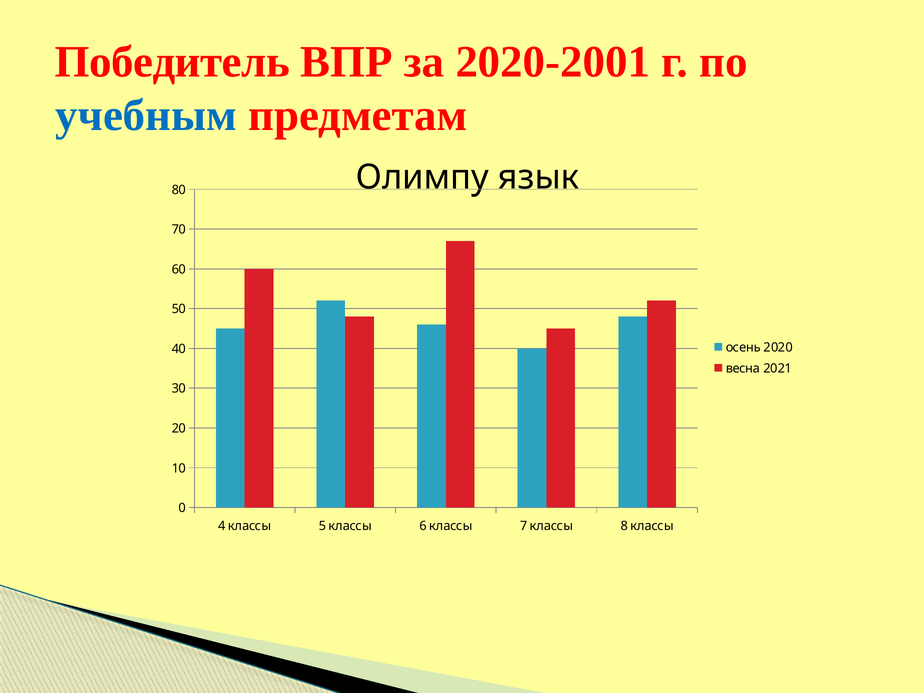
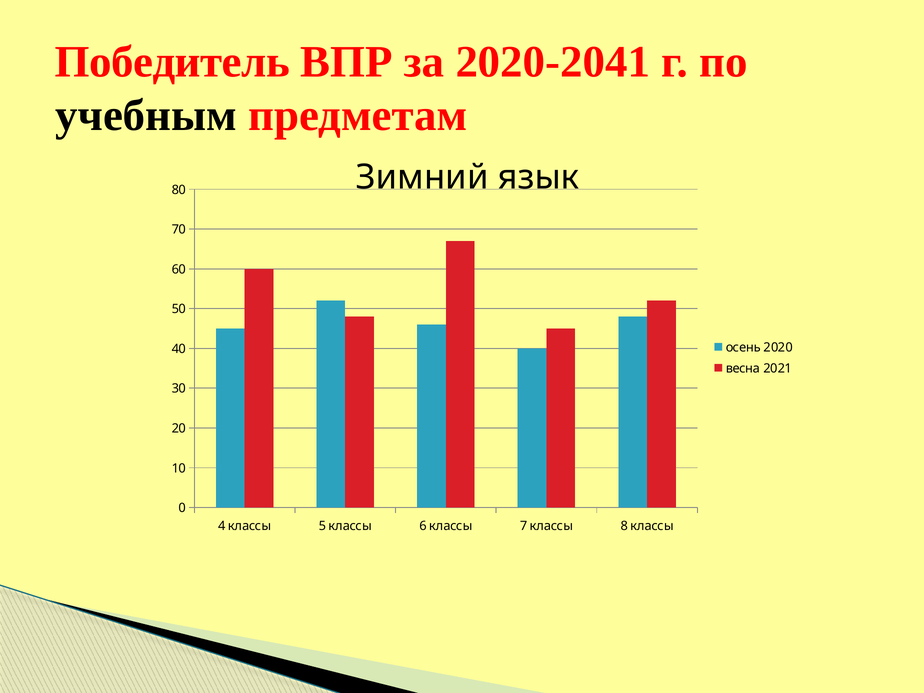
2020-2001: 2020-2001 -> 2020-2041
учебным colour: blue -> black
Олимпу: Олимпу -> Зимний
